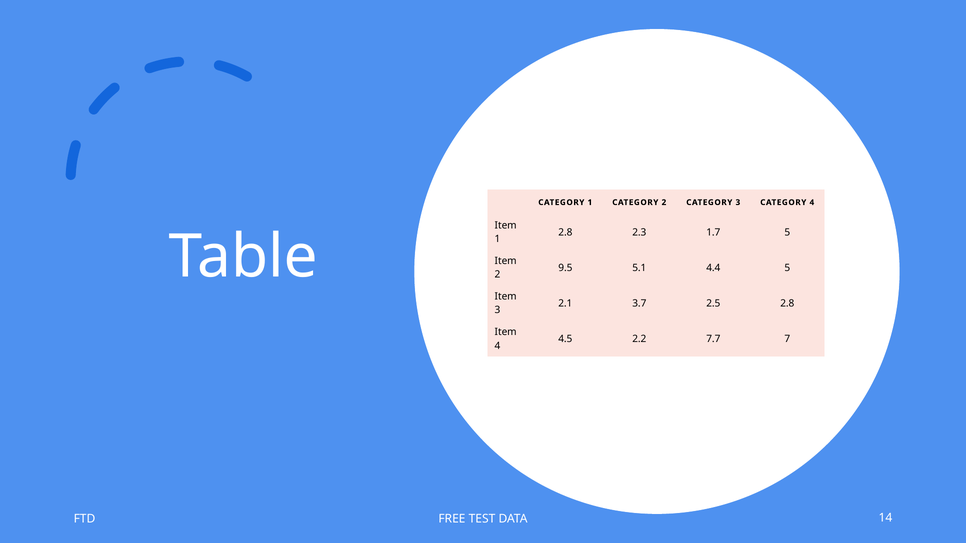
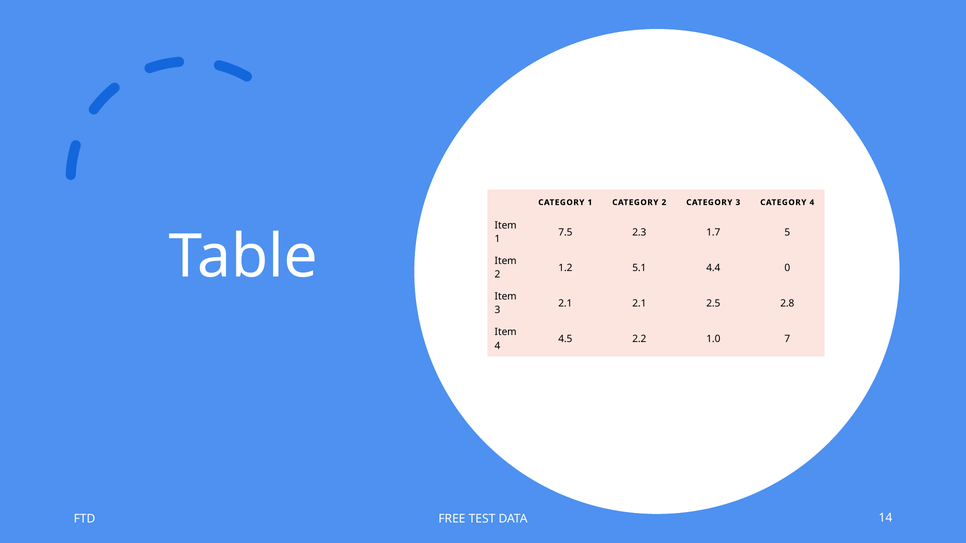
2.8 at (565, 232): 2.8 -> 7.5
9.5: 9.5 -> 1.2
4.4 5: 5 -> 0
2.1 3.7: 3.7 -> 2.1
7.7: 7.7 -> 1.0
